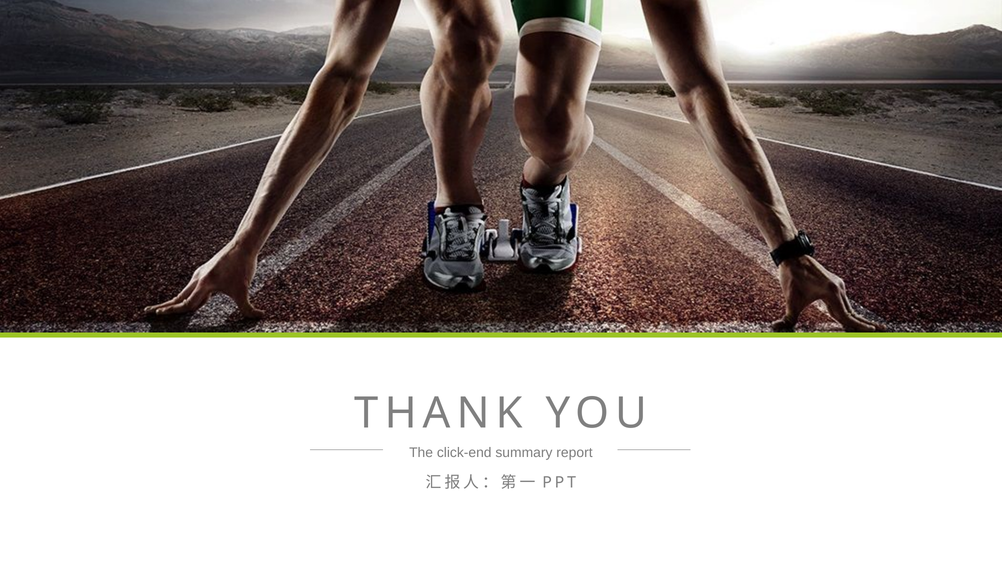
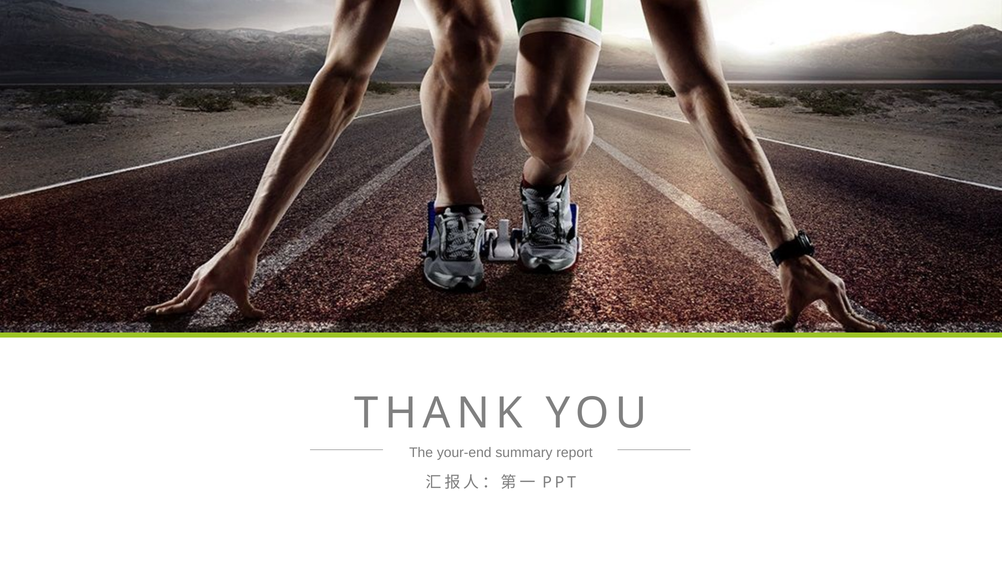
click-end: click-end -> your-end
